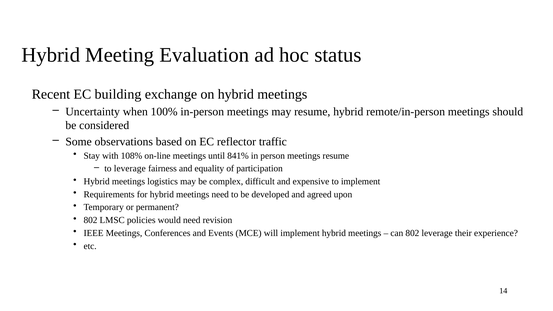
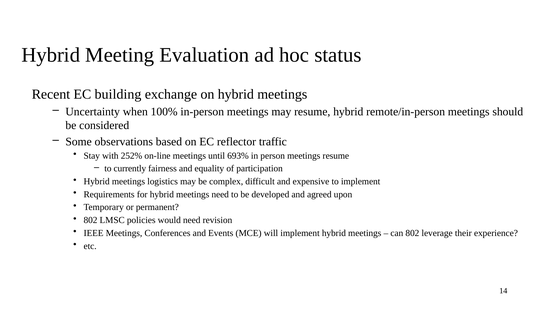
108%: 108% -> 252%
841%: 841% -> 693%
to leverage: leverage -> currently
